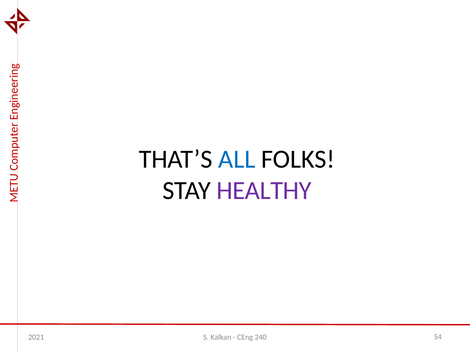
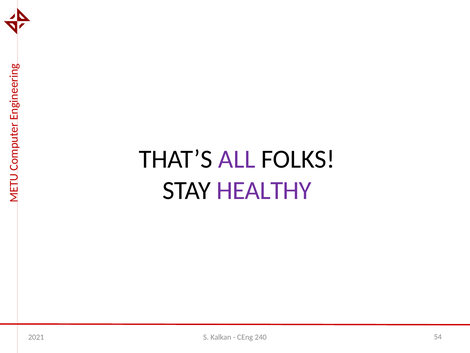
ALL colour: blue -> purple
